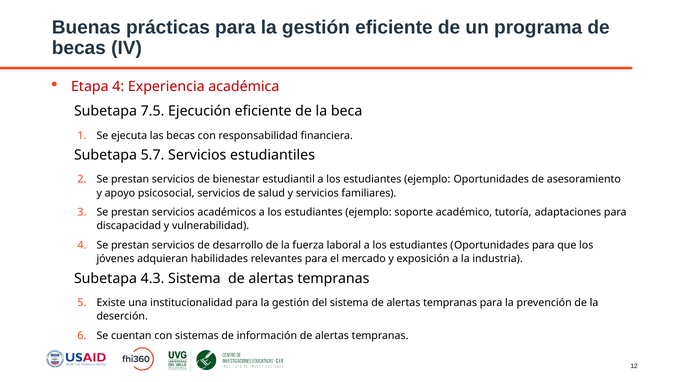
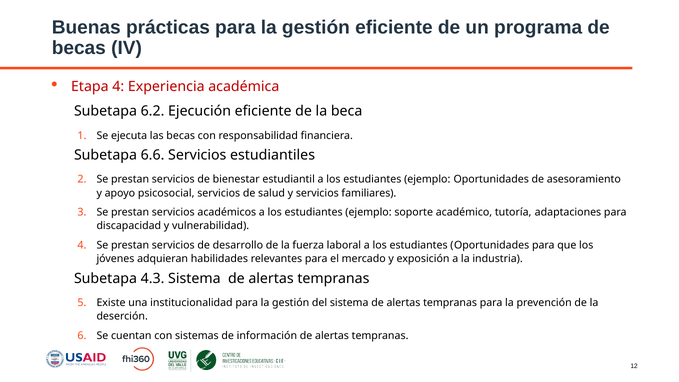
7.5: 7.5 -> 6.2
5.7: 5.7 -> 6.6
